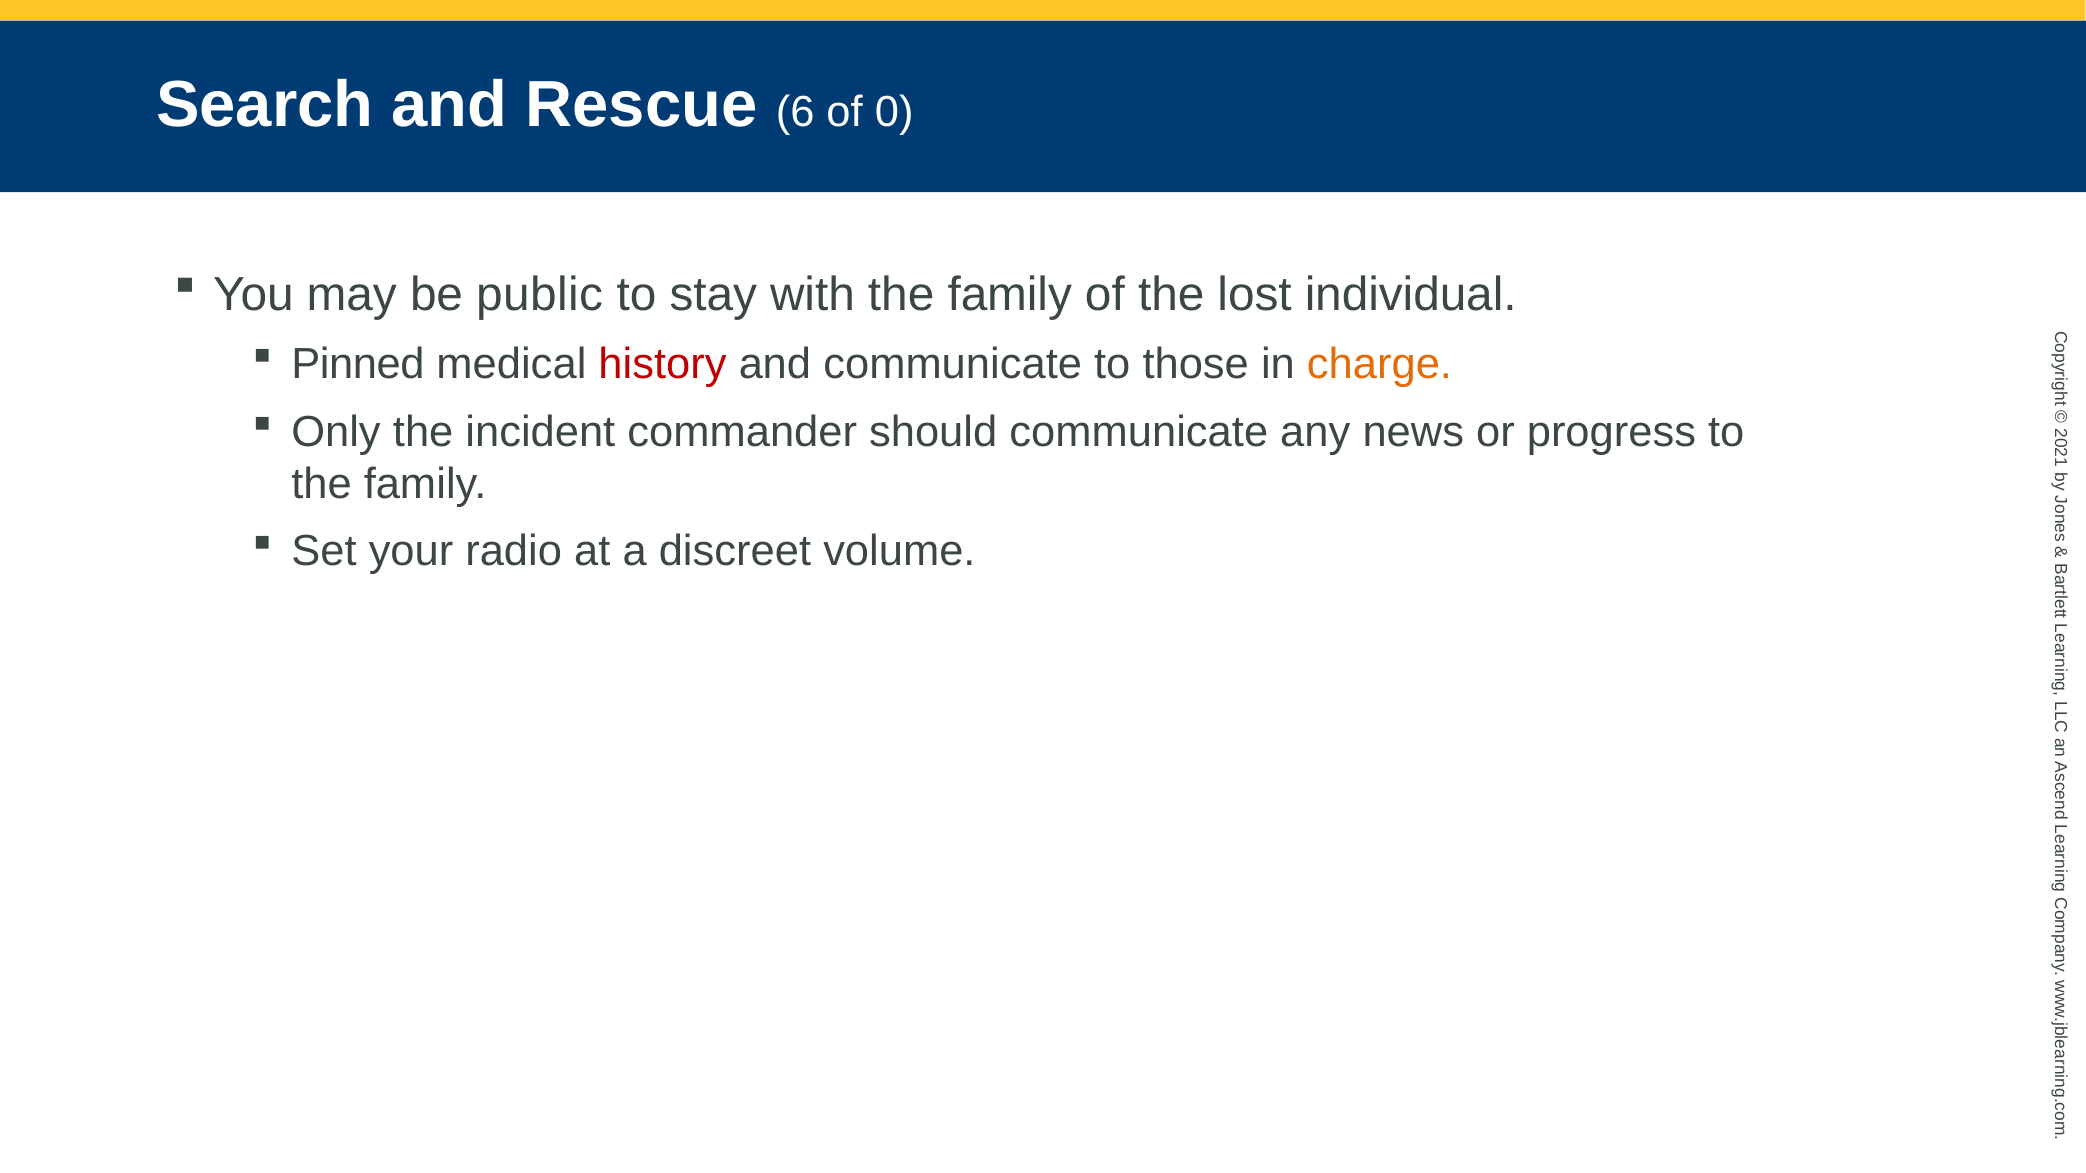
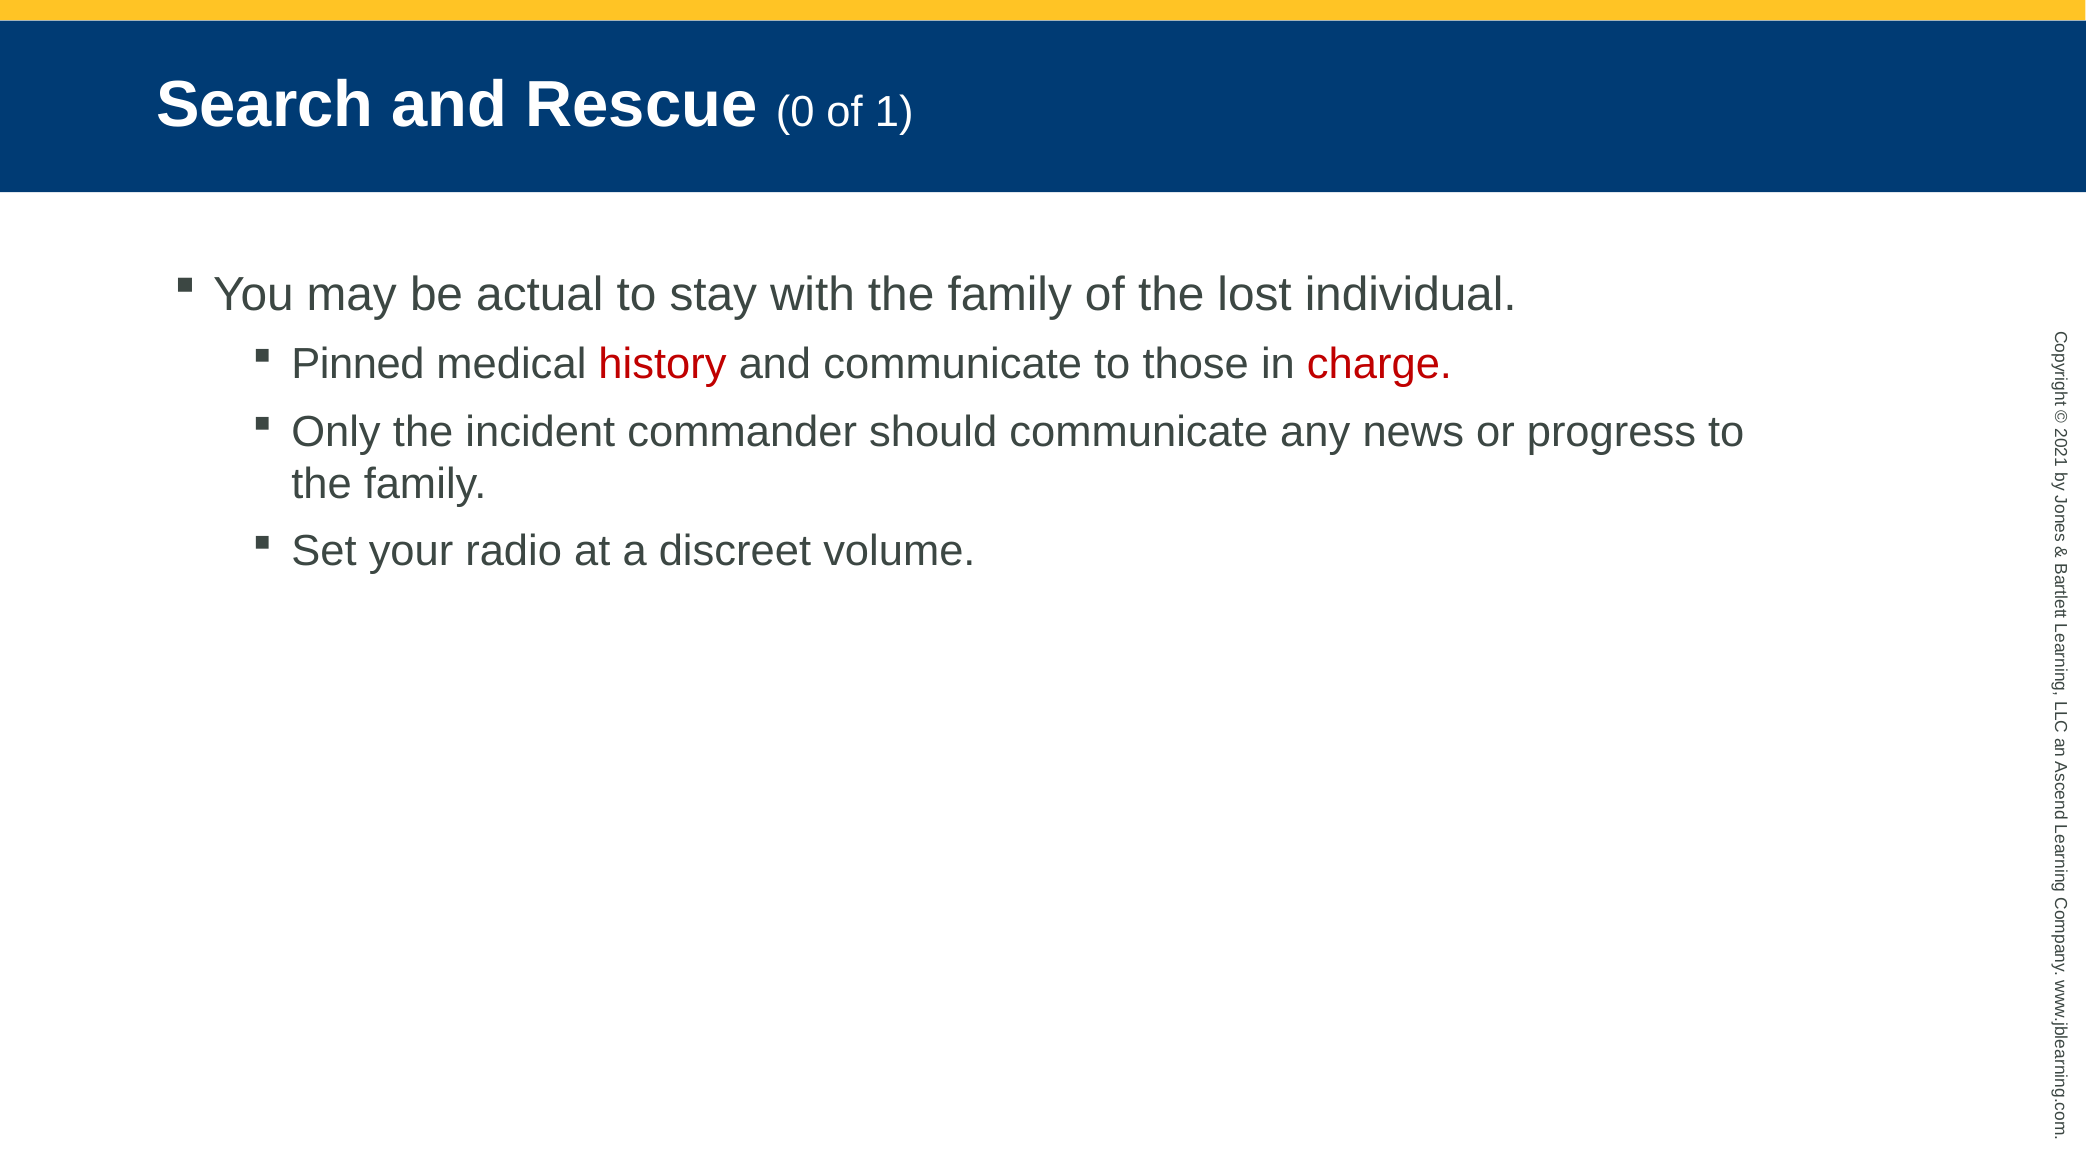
Rescue 6: 6 -> 0
of 0: 0 -> 1
public: public -> actual
charge colour: orange -> red
